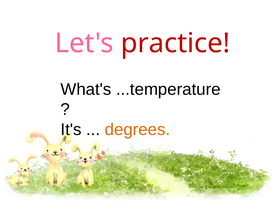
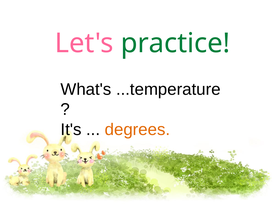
practice colour: red -> green
